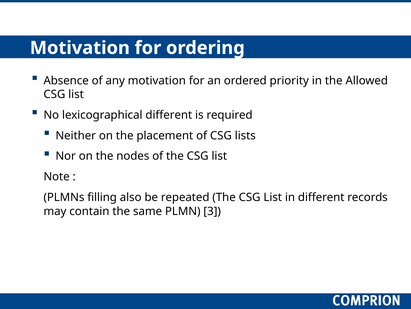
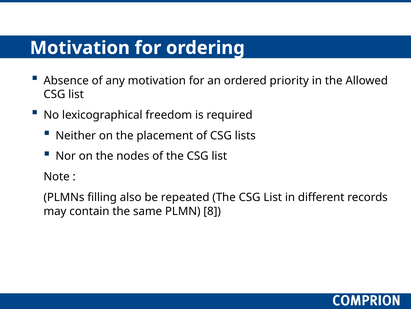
lexicographical different: different -> freedom
3: 3 -> 8
